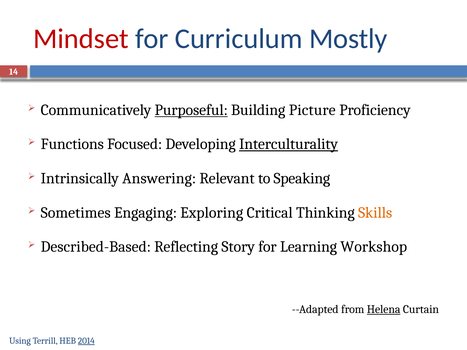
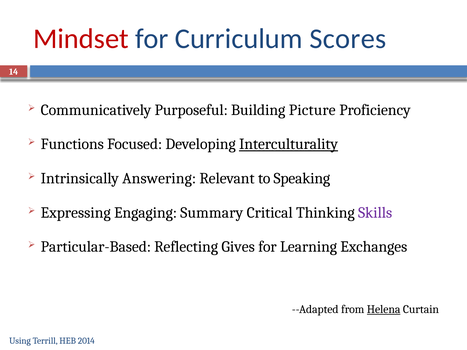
Mostly: Mostly -> Scores
Purposeful underline: present -> none
Sometimes: Sometimes -> Expressing
Exploring: Exploring -> Summary
Skills colour: orange -> purple
Described-Based: Described-Based -> Particular-Based
Story: Story -> Gives
Workshop: Workshop -> Exchanges
2014 underline: present -> none
